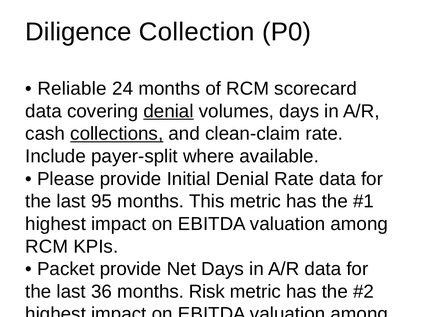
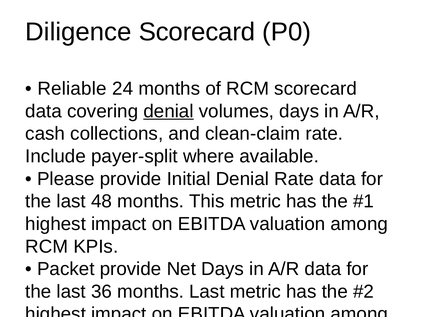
Diligence Collection: Collection -> Scorecard
collections underline: present -> none
95: 95 -> 48
months Risk: Risk -> Last
